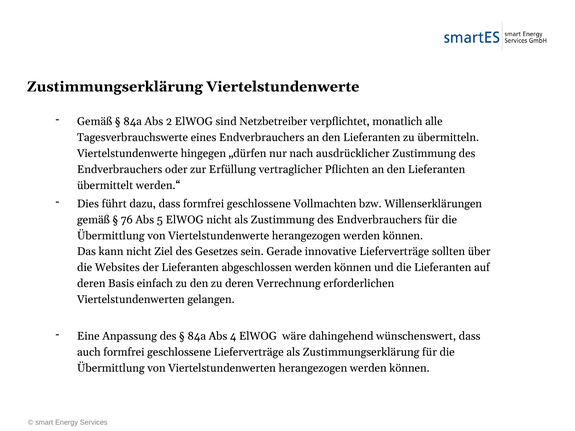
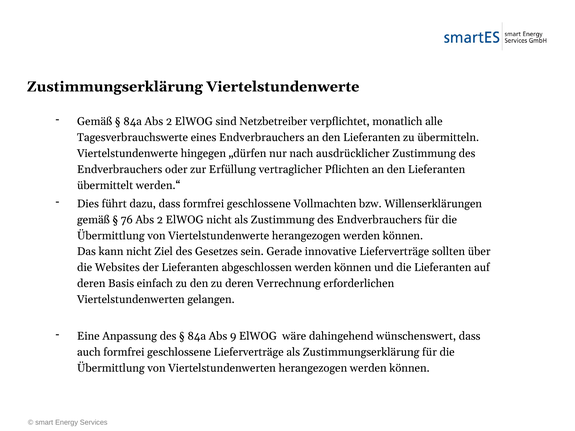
76 Abs 5: 5 -> 2
4: 4 -> 9
